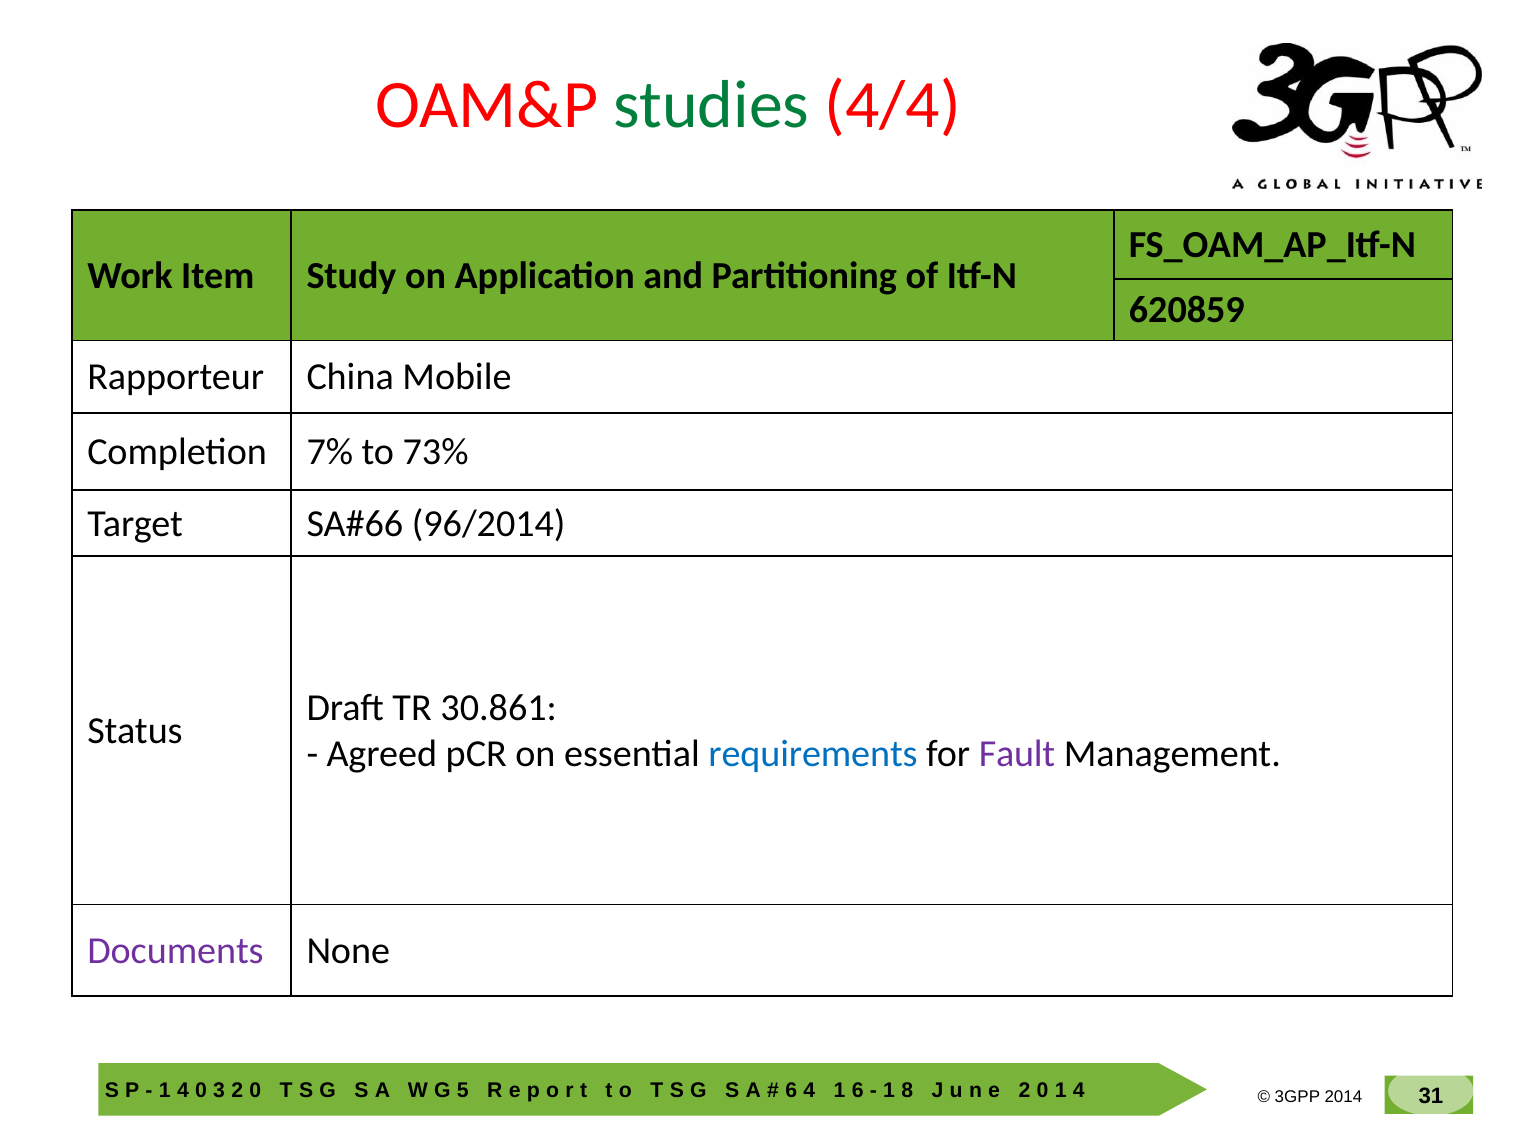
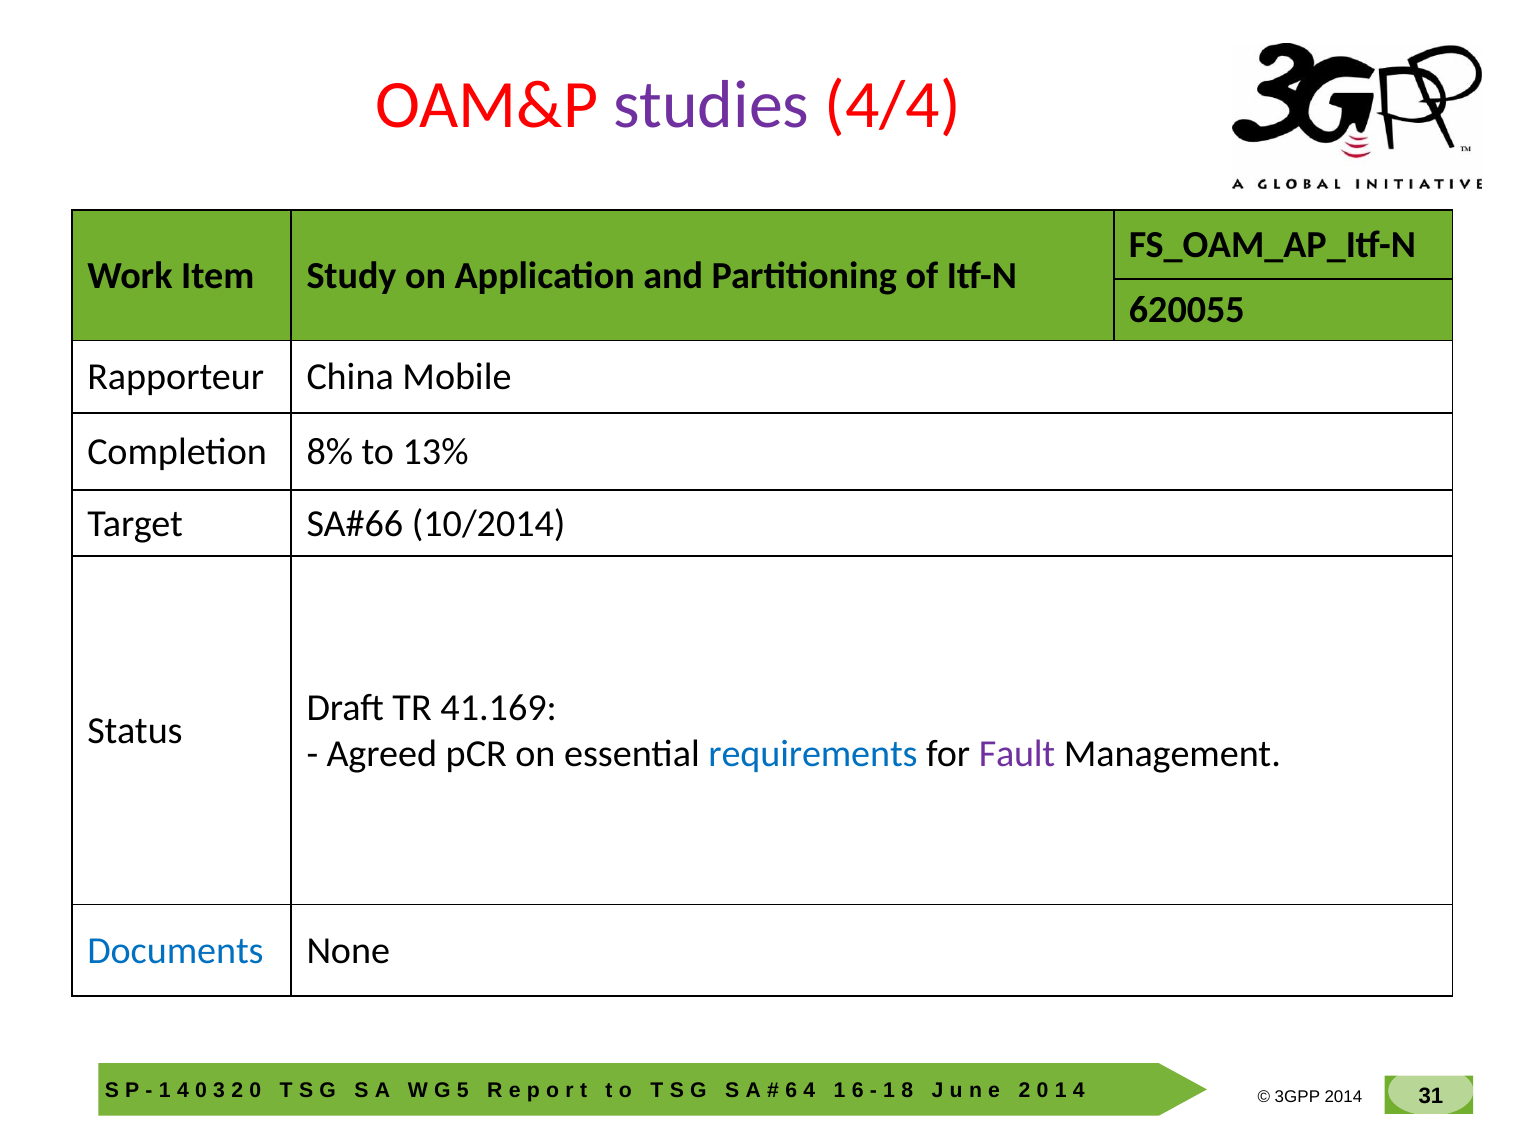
studies colour: green -> purple
620859: 620859 -> 620055
7%: 7% -> 8%
73%: 73% -> 13%
96/2014: 96/2014 -> 10/2014
30.861: 30.861 -> 41.169
Documents colour: purple -> blue
